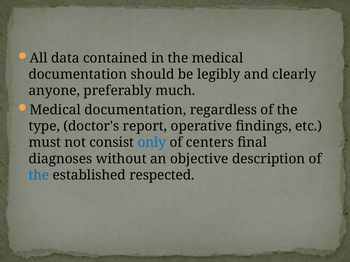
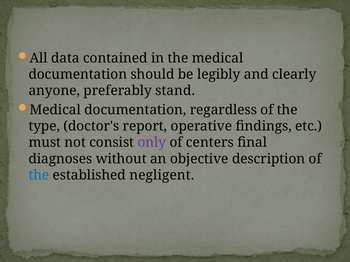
much: much -> stand
only colour: blue -> purple
respected: respected -> negligent
